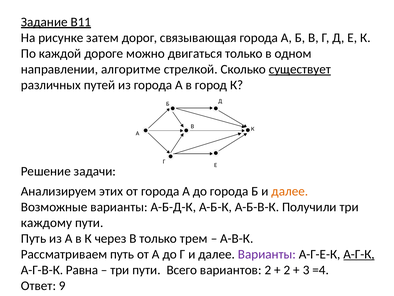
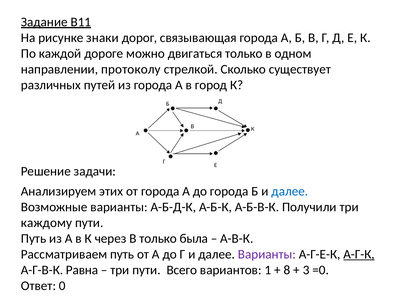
затем: затем -> знаки
алгоритме: алгоритме -> протоколу
существует underline: present -> none
далее at (290, 191) colour: orange -> blue
трем: трем -> была
вариантов 2: 2 -> 1
2 at (287, 270): 2 -> 8
=4: =4 -> =0
9: 9 -> 0
